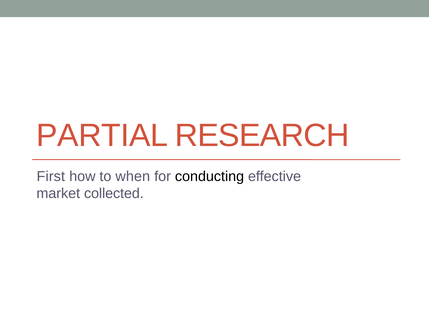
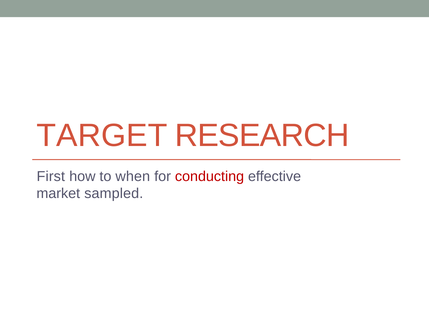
PARTIAL: PARTIAL -> TARGET
conducting colour: black -> red
collected: collected -> sampled
